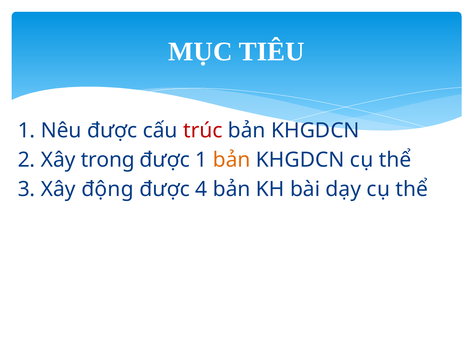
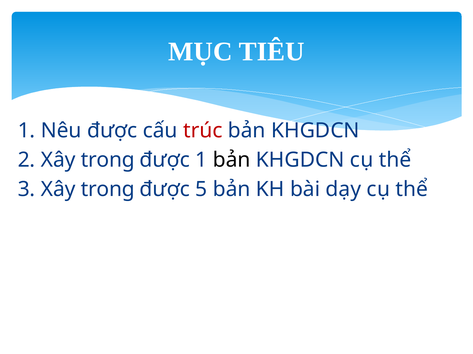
bản at (232, 160) colour: orange -> black
3 Xây động: động -> trong
4: 4 -> 5
